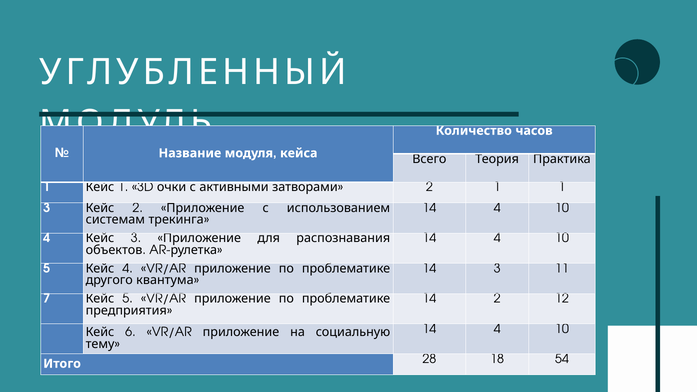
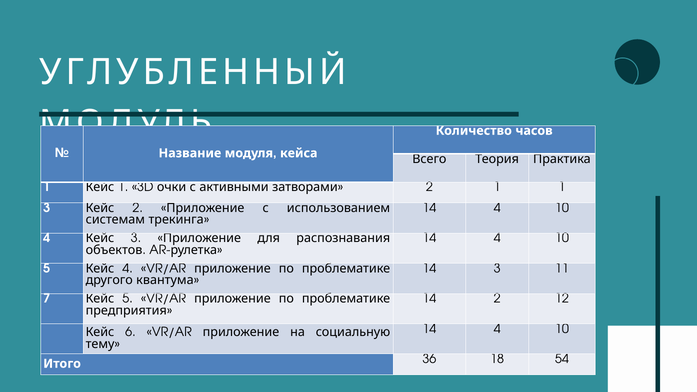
28: 28 -> 36
